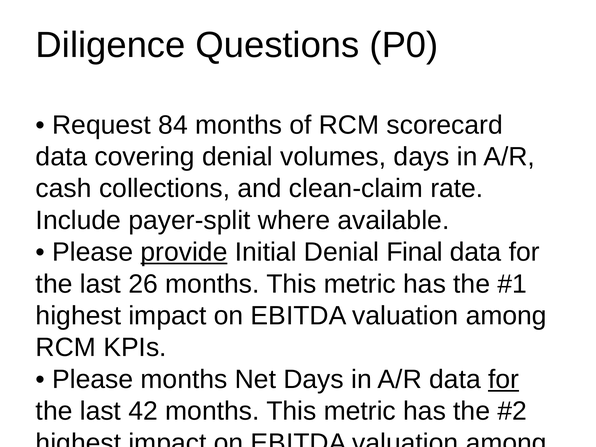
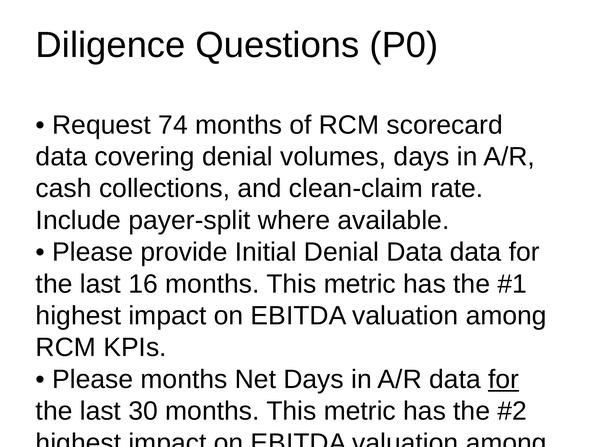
84: 84 -> 74
provide at (184, 252) underline: present -> none
Denial Final: Final -> Data
26: 26 -> 16
42: 42 -> 30
